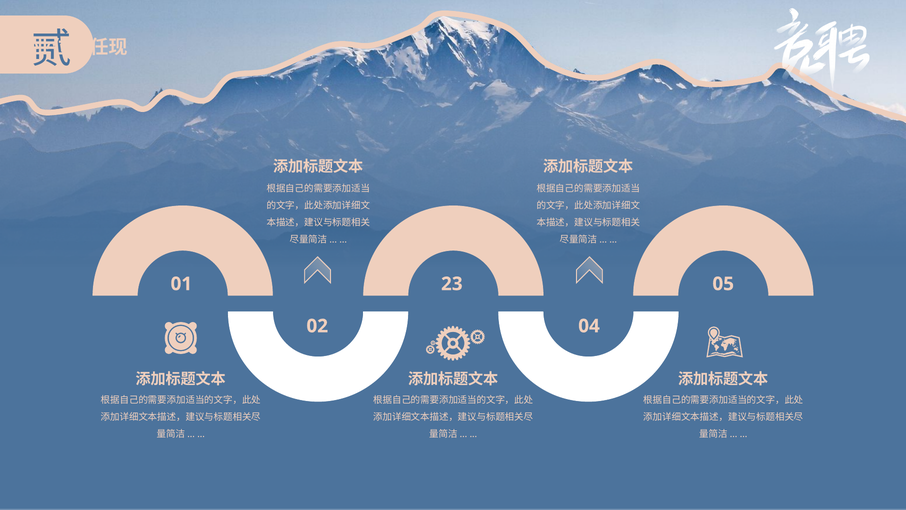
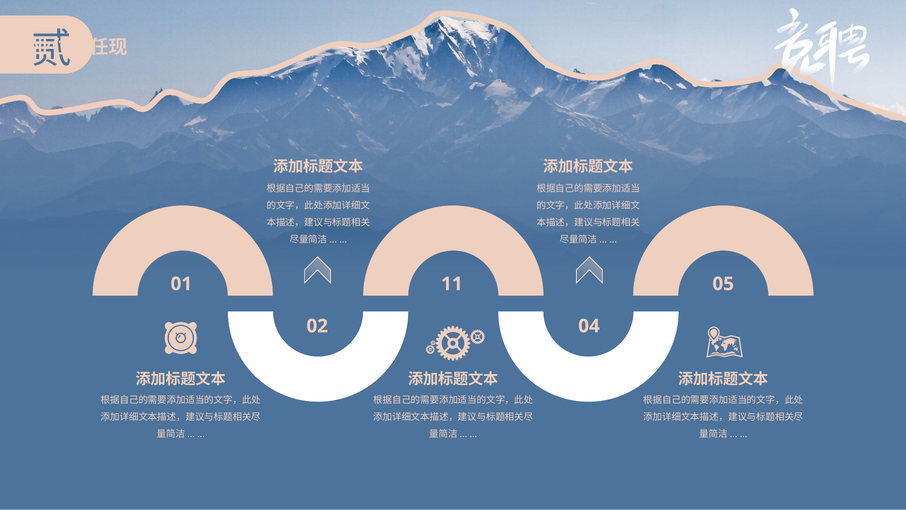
23: 23 -> 11
